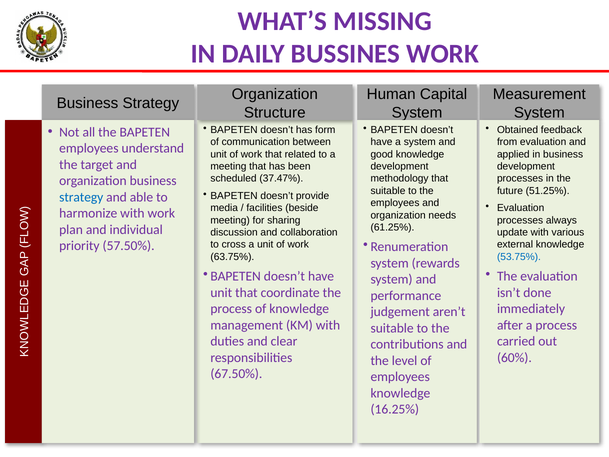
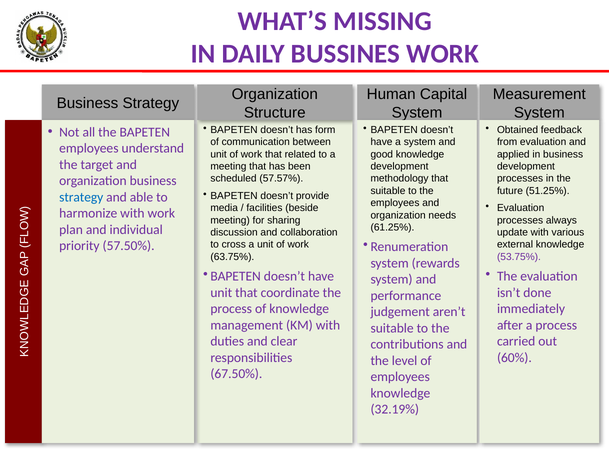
37.47%: 37.47% -> 57.57%
53.75% colour: blue -> purple
16.25%: 16.25% -> 32.19%
